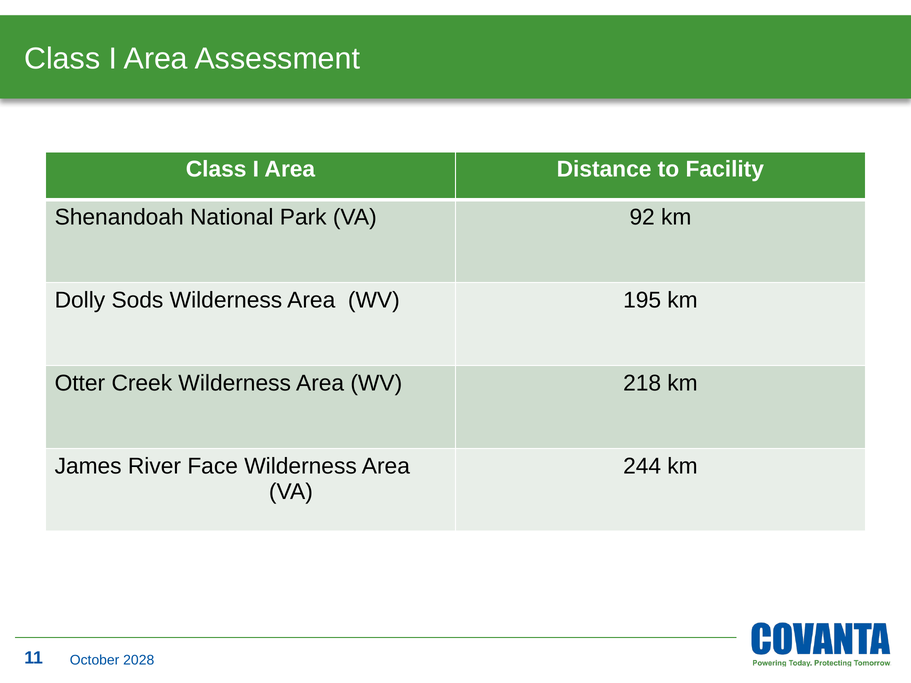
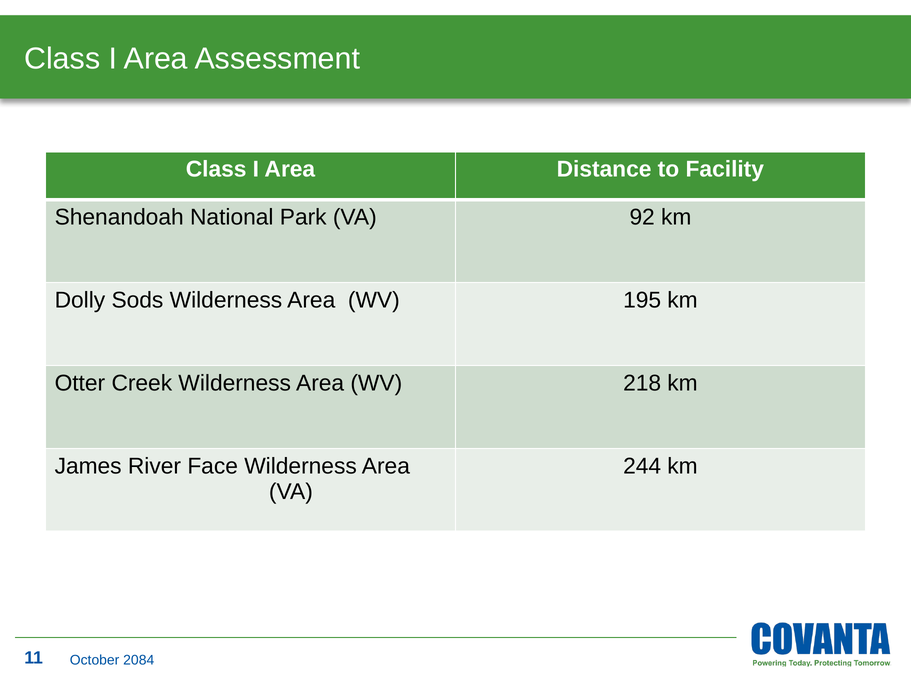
2028: 2028 -> 2084
